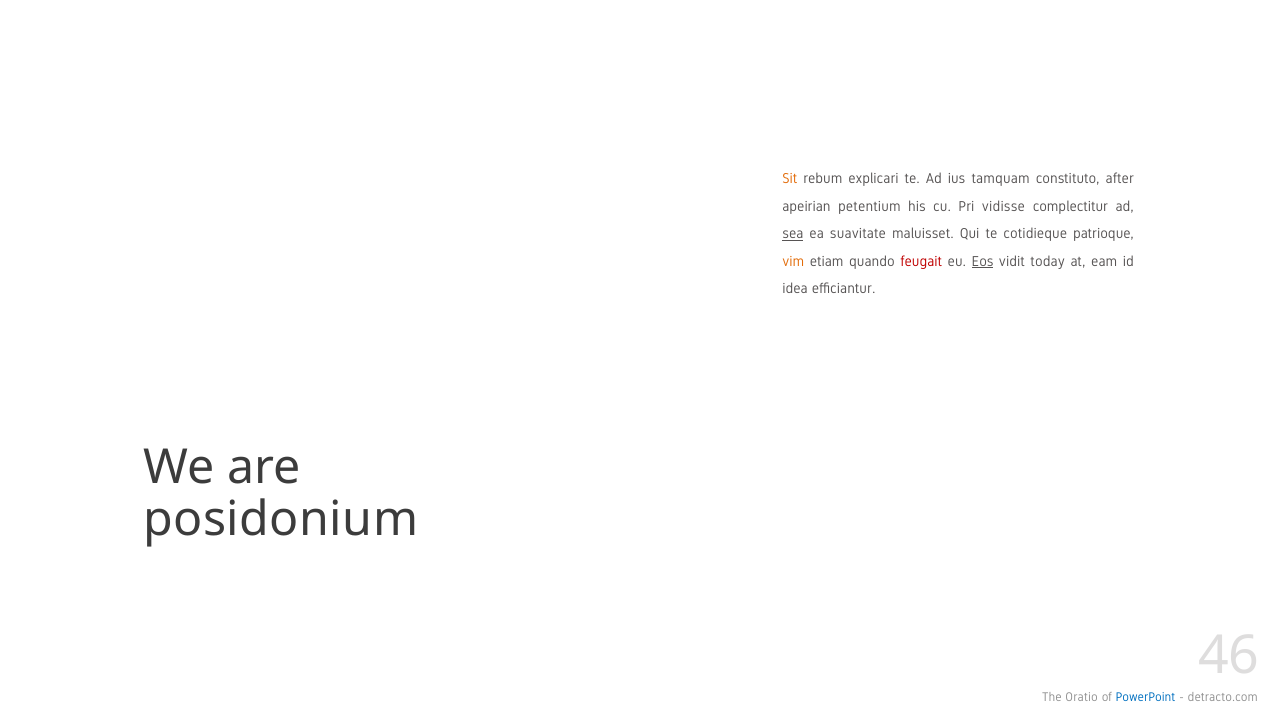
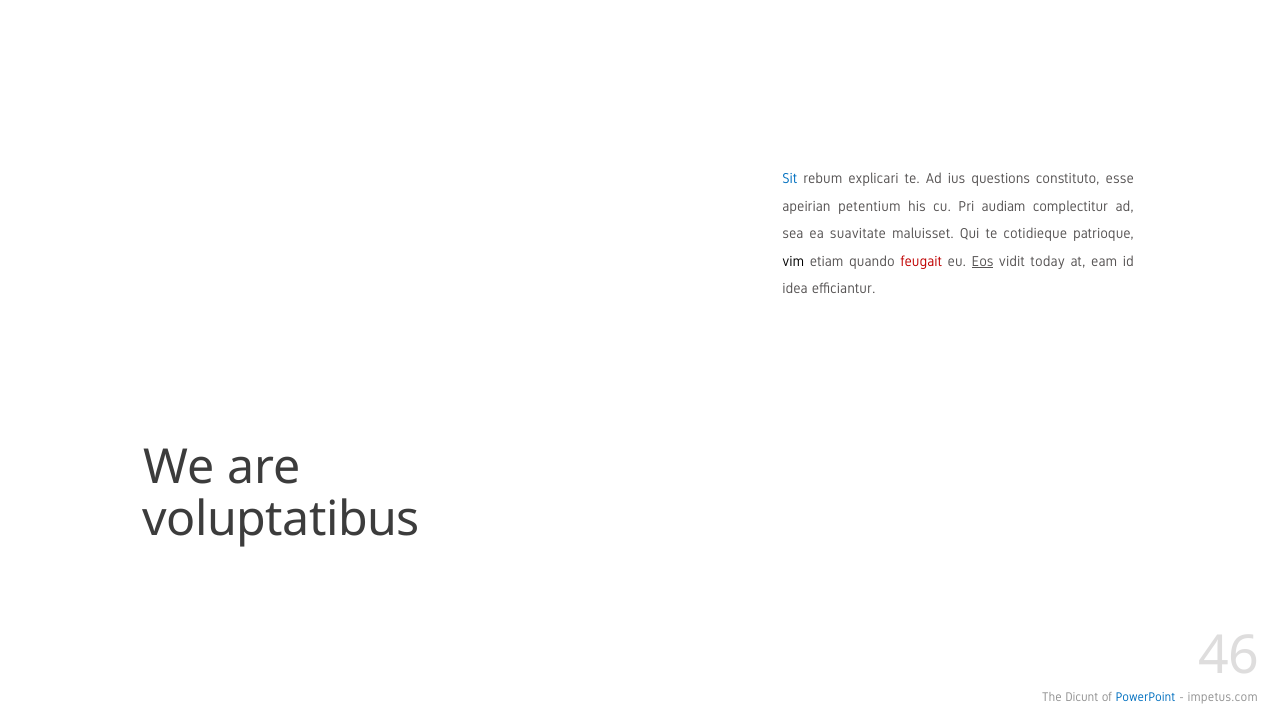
Sit colour: orange -> blue
tamquam: tamquam -> questions
after: after -> esse
vidisse: vidisse -> audiam
sea underline: present -> none
vim colour: orange -> black
posidonium: posidonium -> voluptatibus
Oratio: Oratio -> Dicunt
detracto.com: detracto.com -> impetus.com
